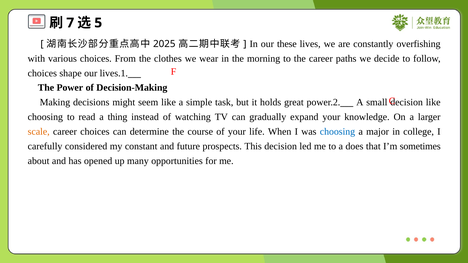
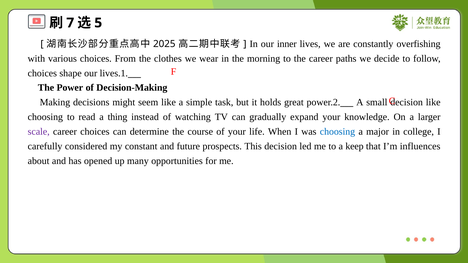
these: these -> inner
scale colour: orange -> purple
does: does -> keep
sometimes: sometimes -> influences
